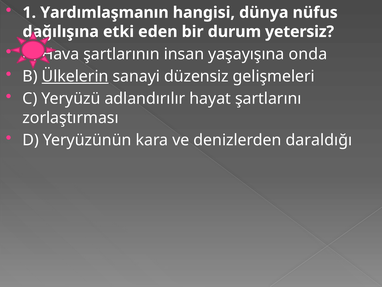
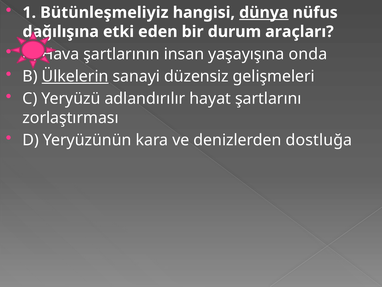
Yardımlaşmanın: Yardımlaşmanın -> Bütünleşmeliyiz
dünya underline: none -> present
yetersiz: yetersiz -> araçları
daraldığı: daraldığı -> dostluğa
